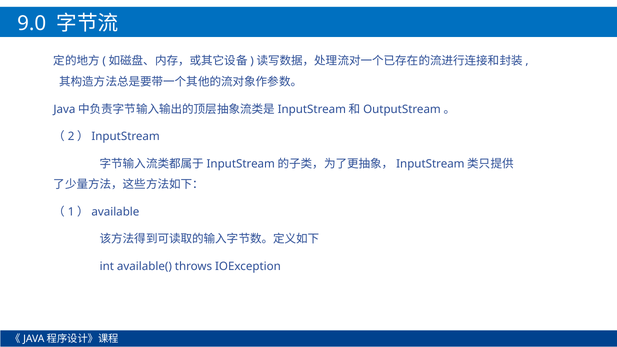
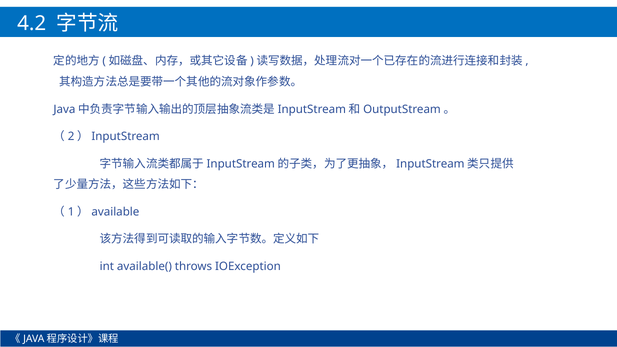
9.0: 9.0 -> 4.2
